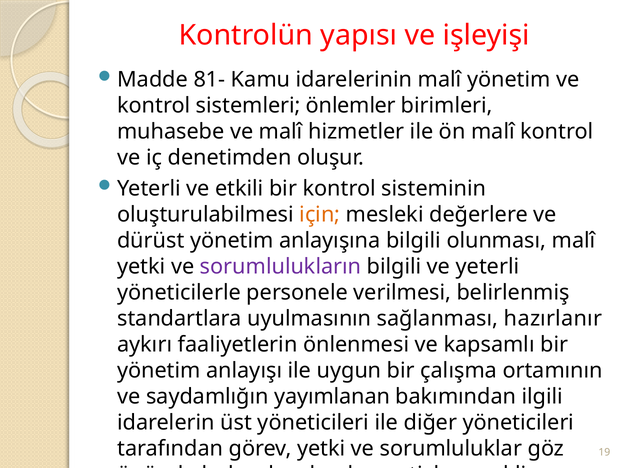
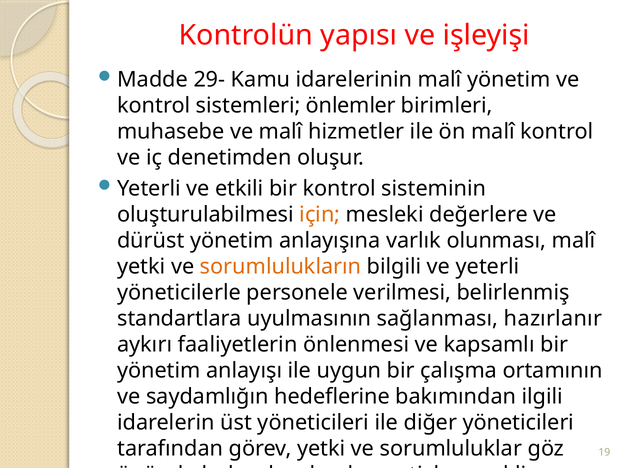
81-: 81- -> 29-
anlayışına bilgili: bilgili -> varlık
sorumlulukların colour: purple -> orange
yayımlanan: yayımlanan -> hedeflerine
